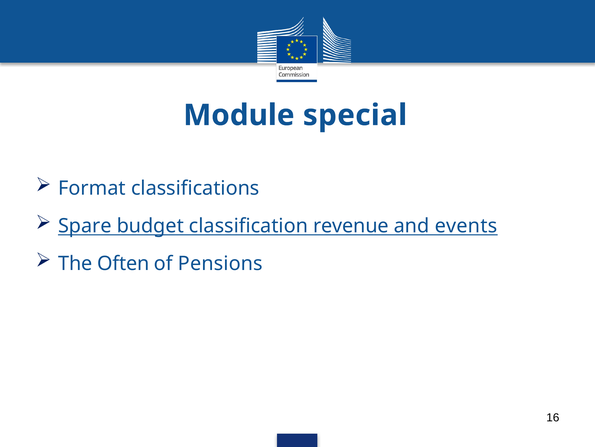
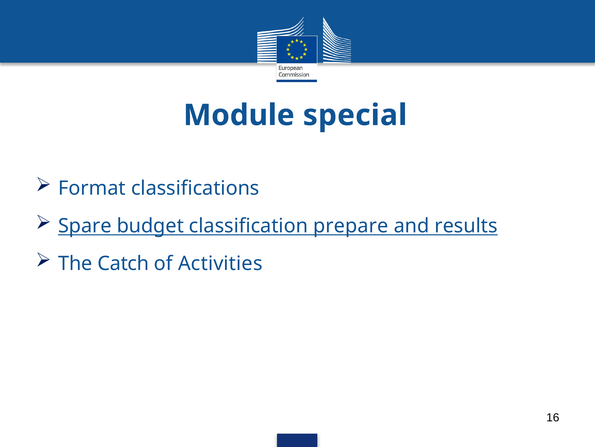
revenue: revenue -> prepare
events: events -> results
Often: Often -> Catch
Pensions: Pensions -> Activities
